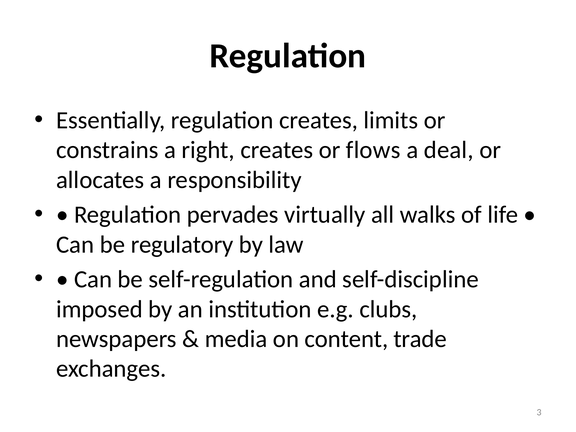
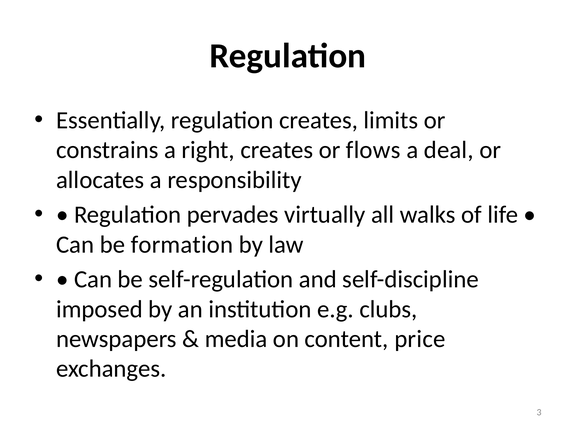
regulatory: regulatory -> formation
trade: trade -> price
